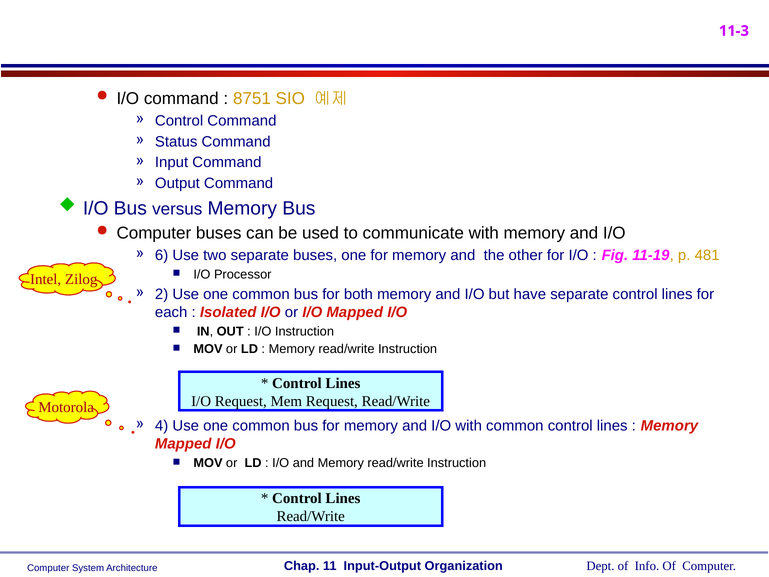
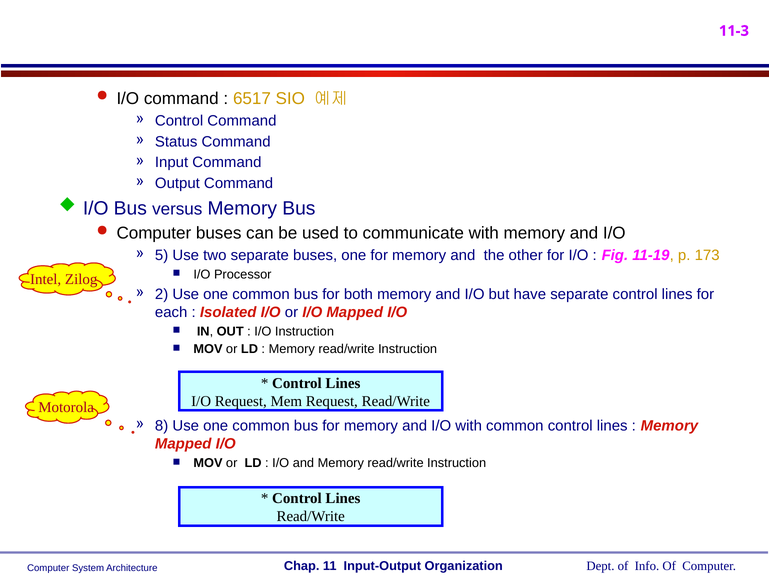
8751: 8751 -> 6517
6: 6 -> 5
481: 481 -> 173
4: 4 -> 8
